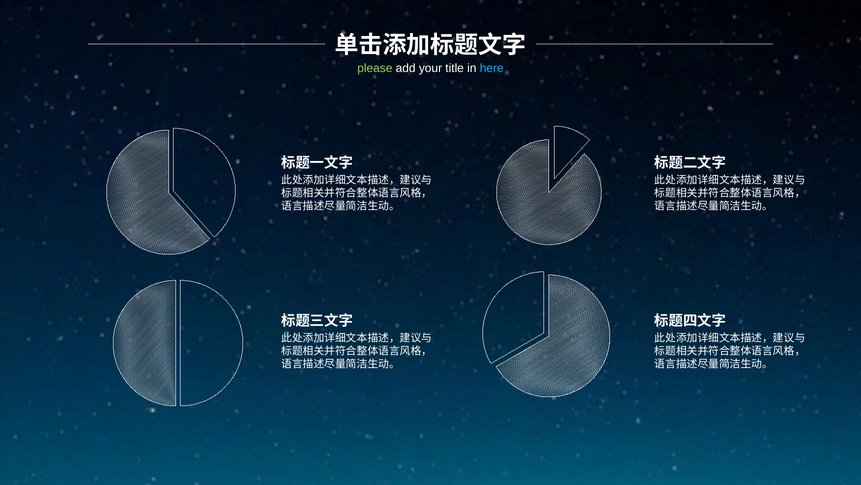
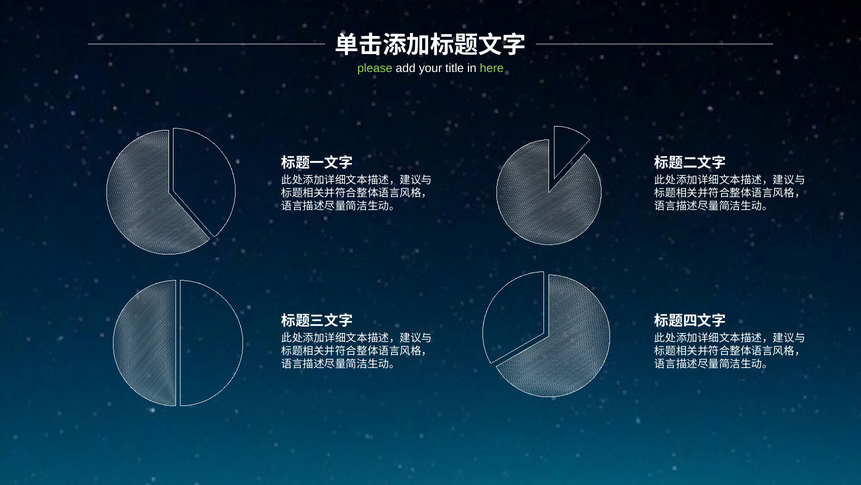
here colour: light blue -> light green
